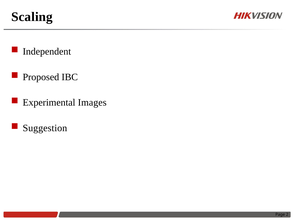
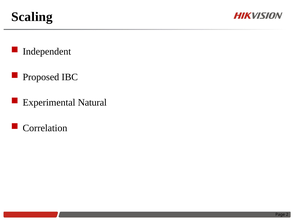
Images: Images -> Natural
Suggestion: Suggestion -> Correlation
